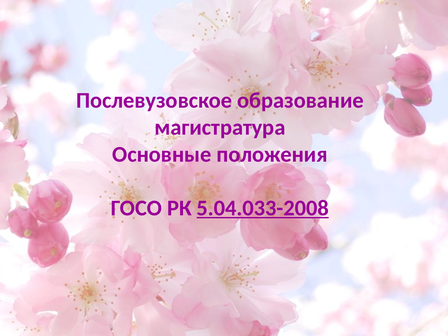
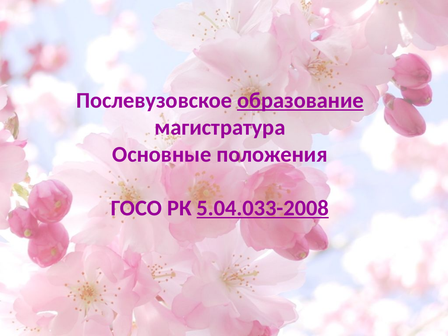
образование underline: none -> present
